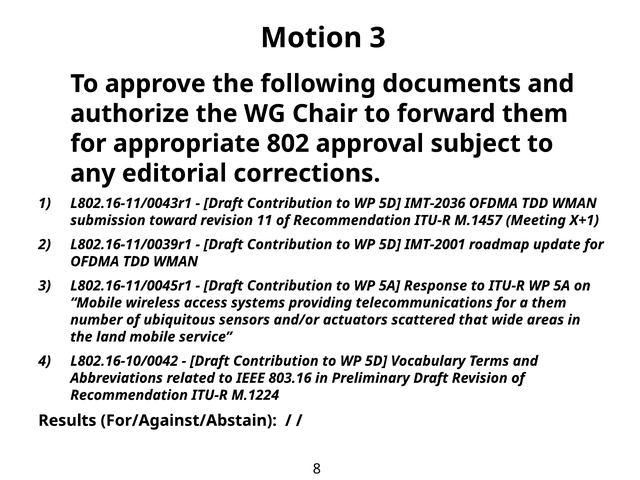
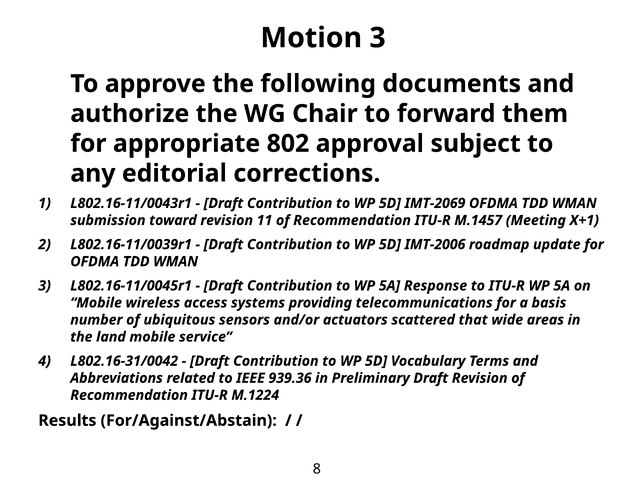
IMT-2036: IMT-2036 -> IMT-2069
IMT-2001: IMT-2001 -> IMT-2006
a them: them -> basis
L802.16-10/0042: L802.16-10/0042 -> L802.16-31/0042
803.16: 803.16 -> 939.36
